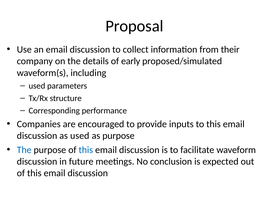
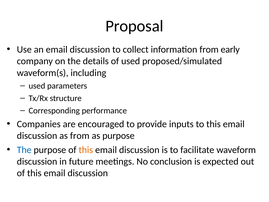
their: their -> early
of early: early -> used
as used: used -> from
this at (86, 150) colour: blue -> orange
